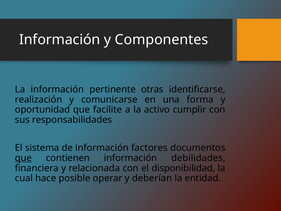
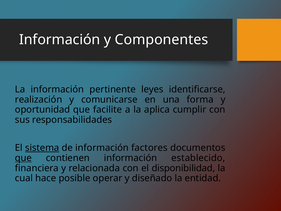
otras: otras -> leyes
activo: activo -> aplica
sistema underline: none -> present
debilidades: debilidades -> establecido
deberían: deberían -> diseñado
